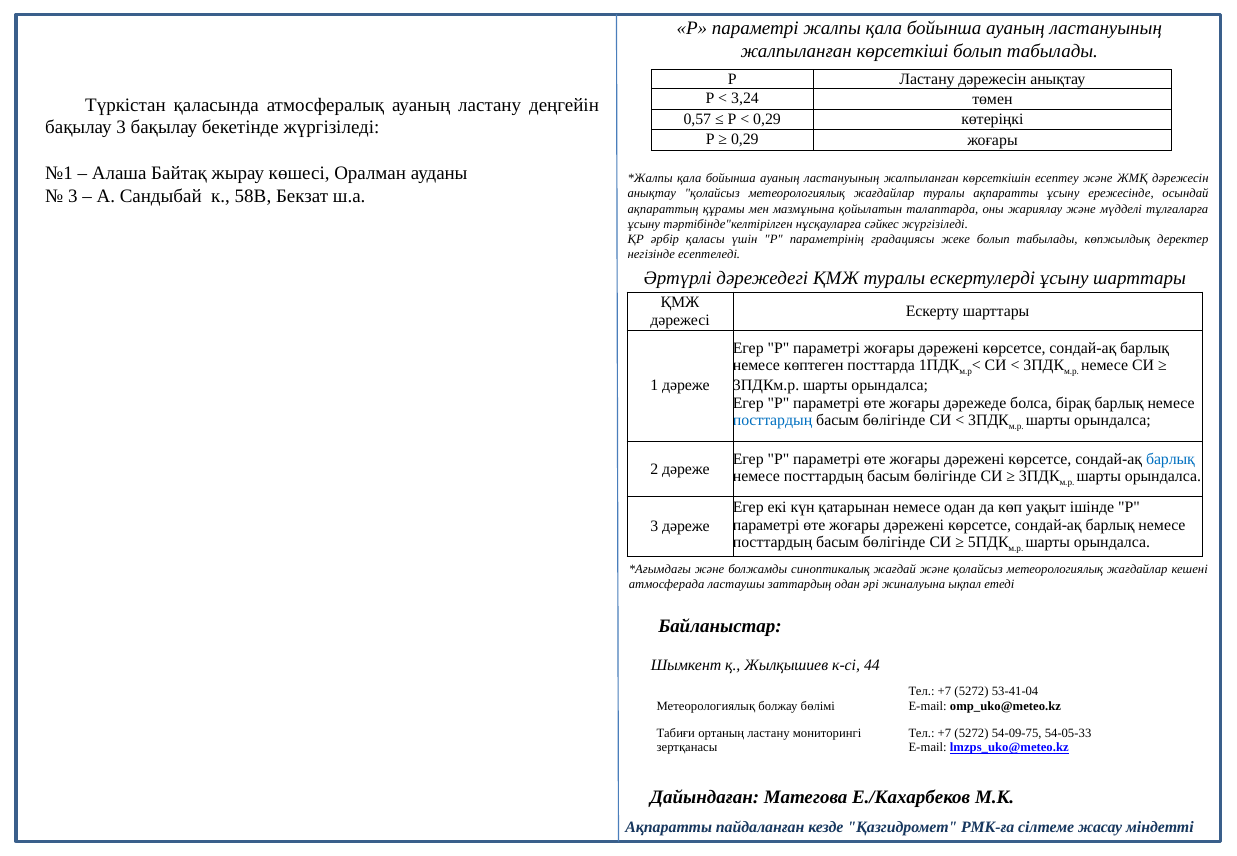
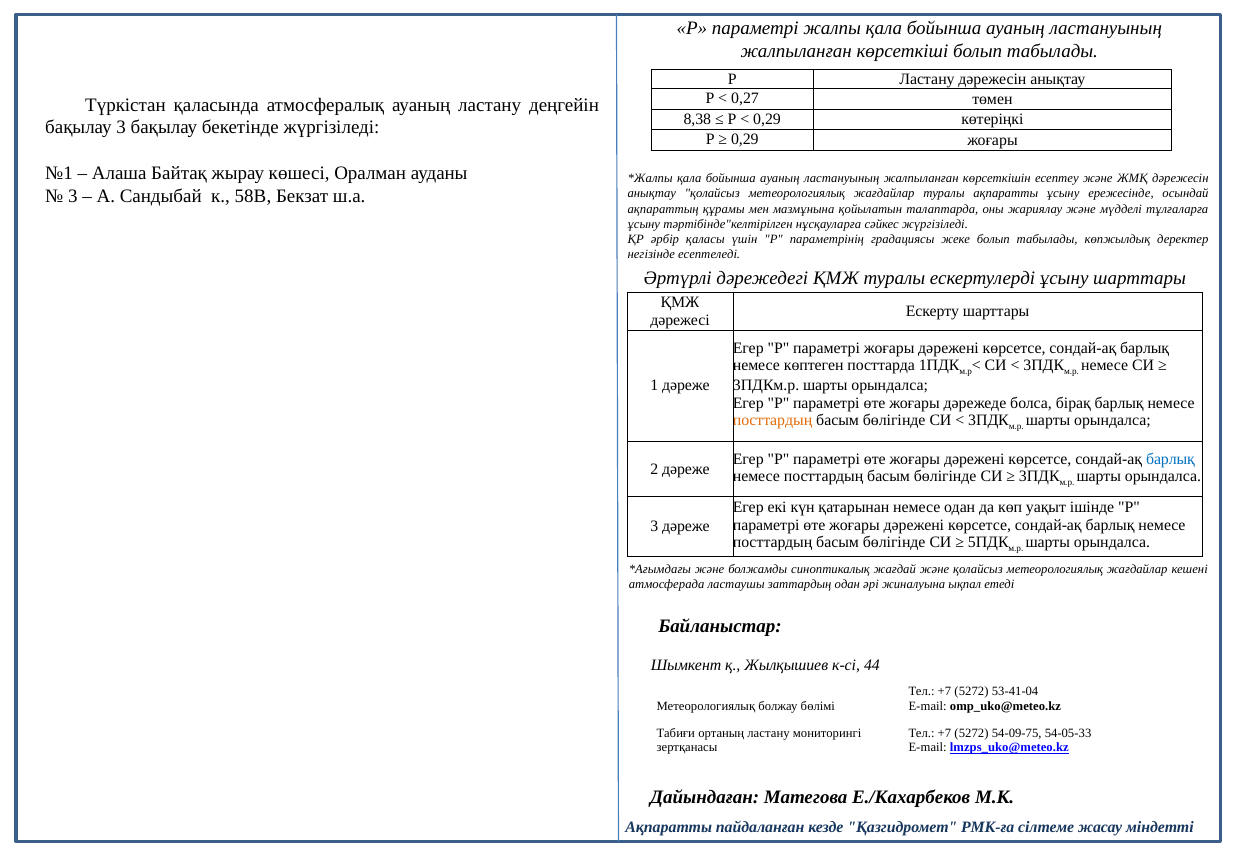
3,24: 3,24 -> 0,27
0,57: 0,57 -> 8,38
посттардың at (773, 421) colour: blue -> orange
